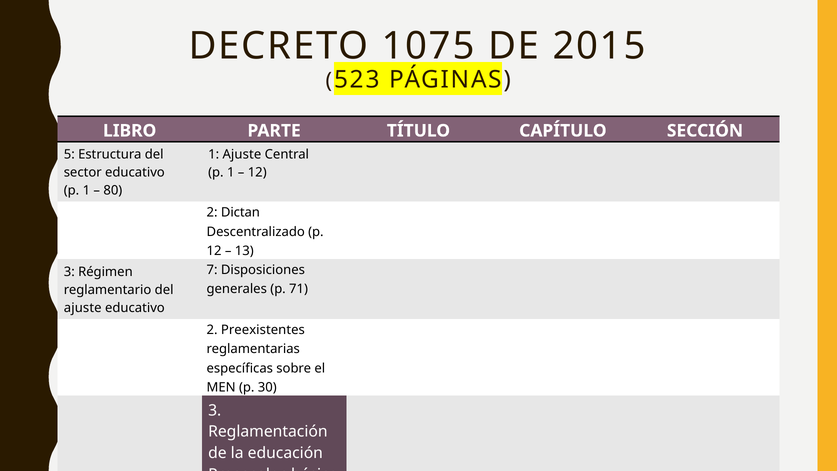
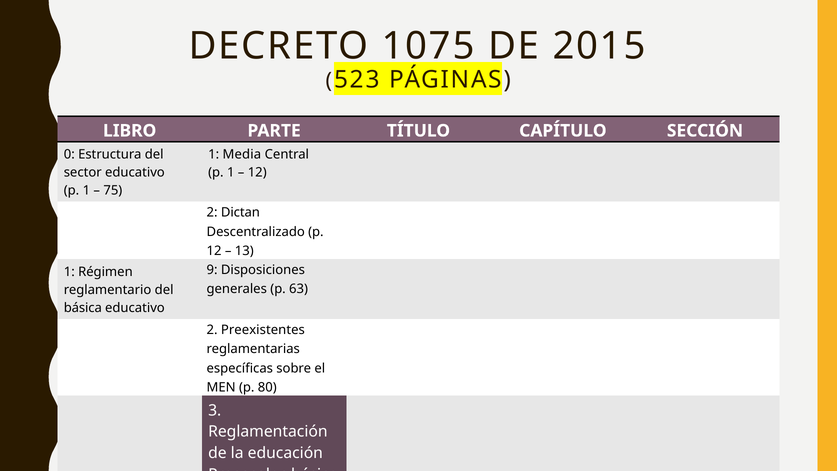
5: 5 -> 0
1 Ajuste: Ajuste -> Media
80: 80 -> 75
7: 7 -> 9
3 at (69, 272): 3 -> 1
71: 71 -> 63
ajuste at (83, 308): ajuste -> básica
30: 30 -> 80
